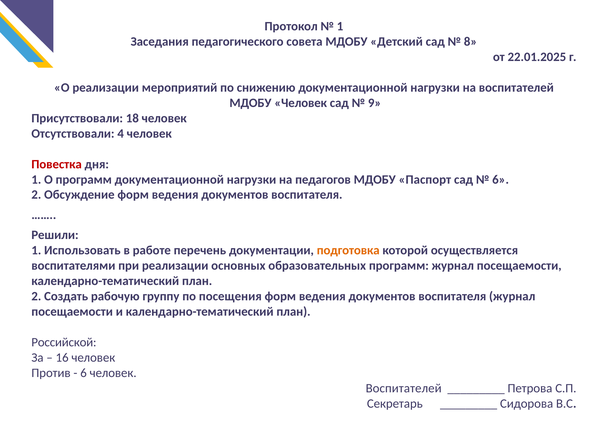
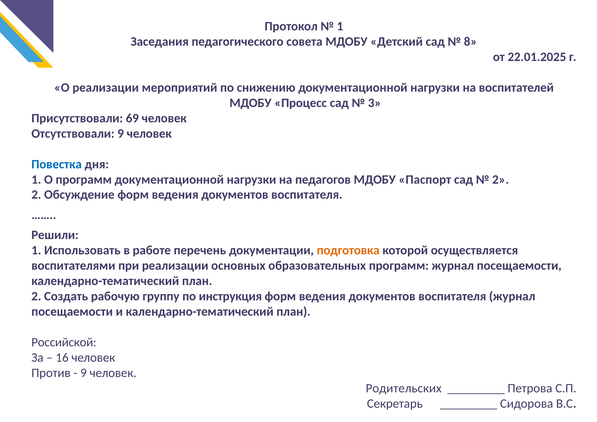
МДОБУ Человек: Человек -> Процесс
9: 9 -> 3
18: 18 -> 69
Отсутствовали 4: 4 -> 9
Повестка colour: red -> blue
6 at (501, 180): 6 -> 2
посещения: посещения -> инструкция
6 at (84, 373): 6 -> 9
Воспитателей at (404, 388): Воспитателей -> Родительских
